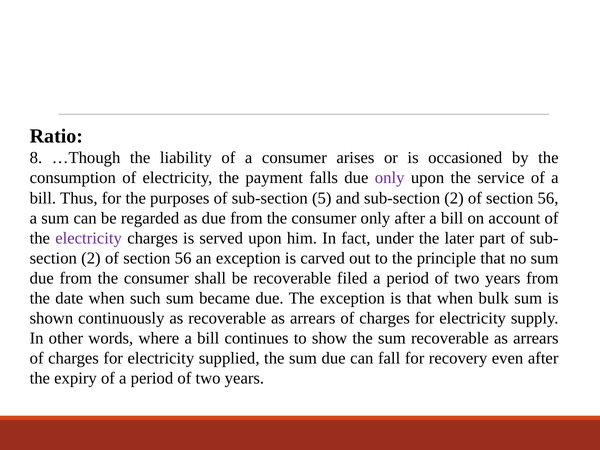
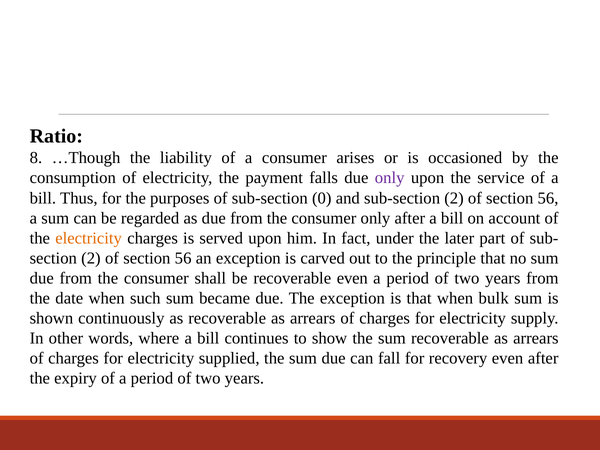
5: 5 -> 0
electricity at (89, 238) colour: purple -> orange
recoverable filed: filed -> even
